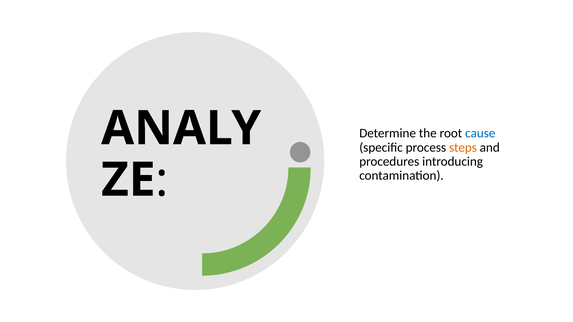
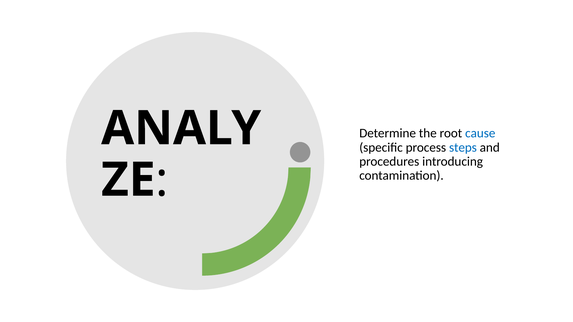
steps colour: orange -> blue
